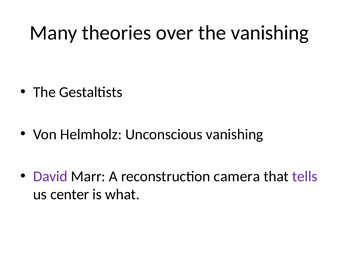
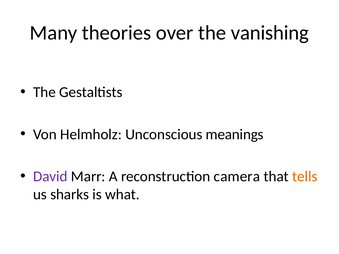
Unconscious vanishing: vanishing -> meanings
tells colour: purple -> orange
center: center -> sharks
